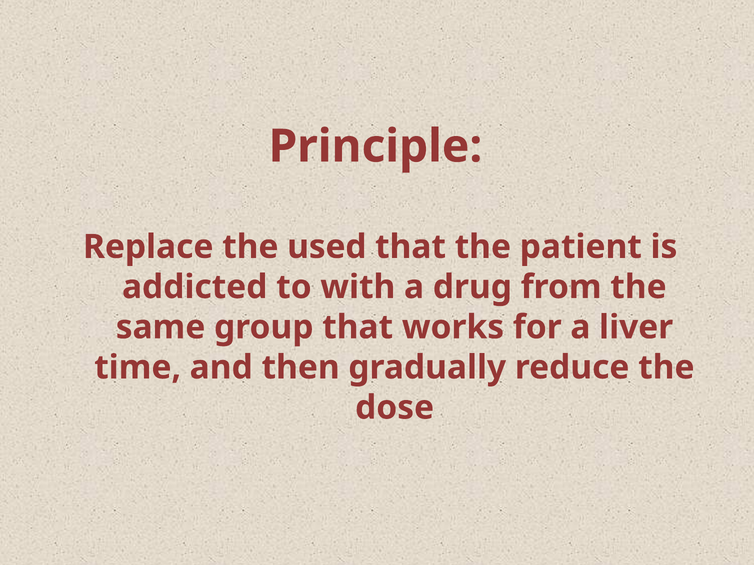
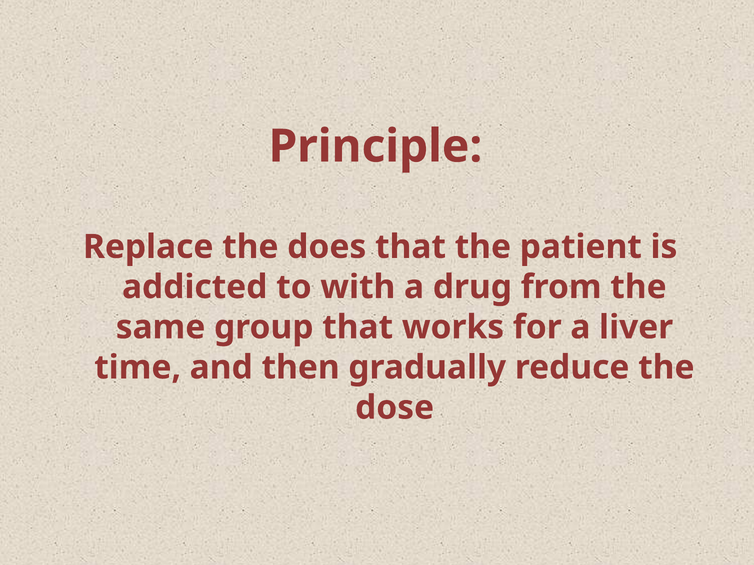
used: used -> does
